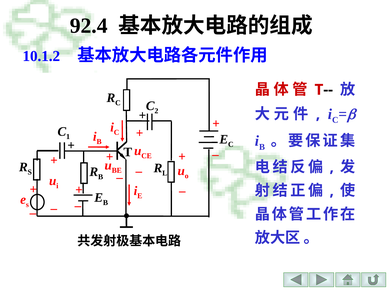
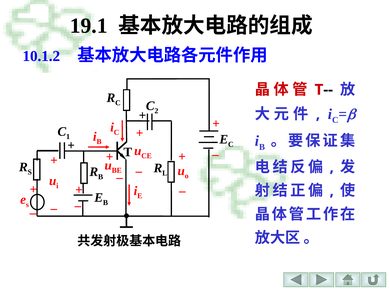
92.4: 92.4 -> 19.1
